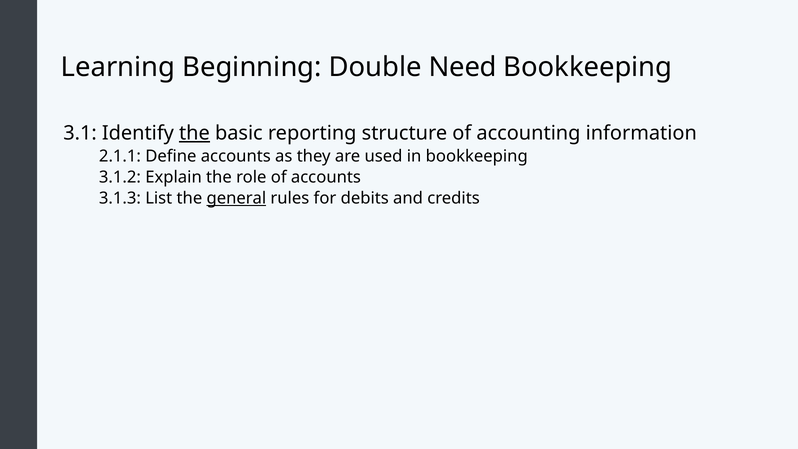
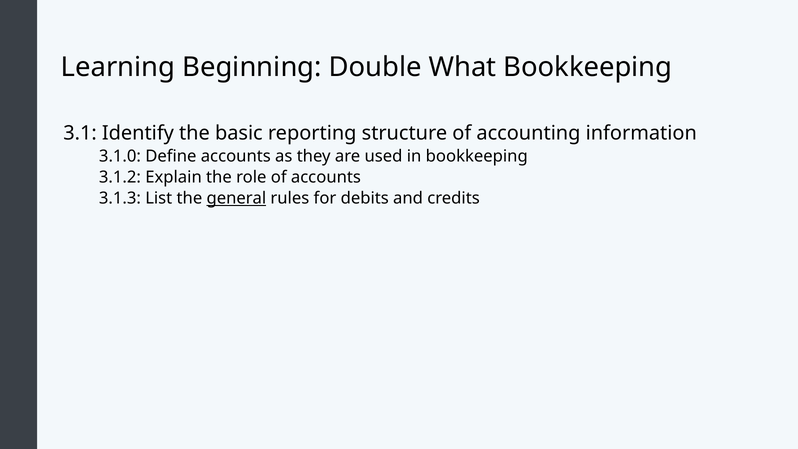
Need: Need -> What
the at (194, 133) underline: present -> none
2.1.1: 2.1.1 -> 3.1.0
